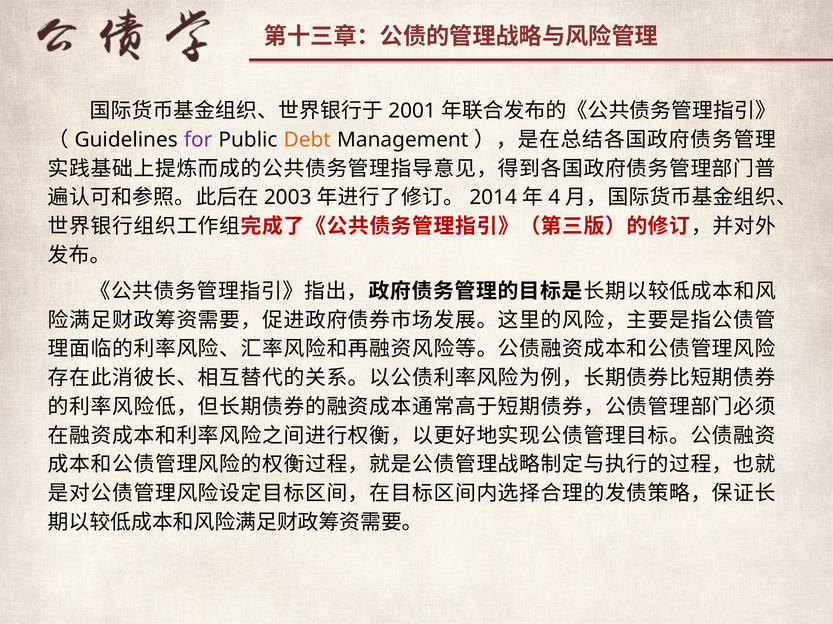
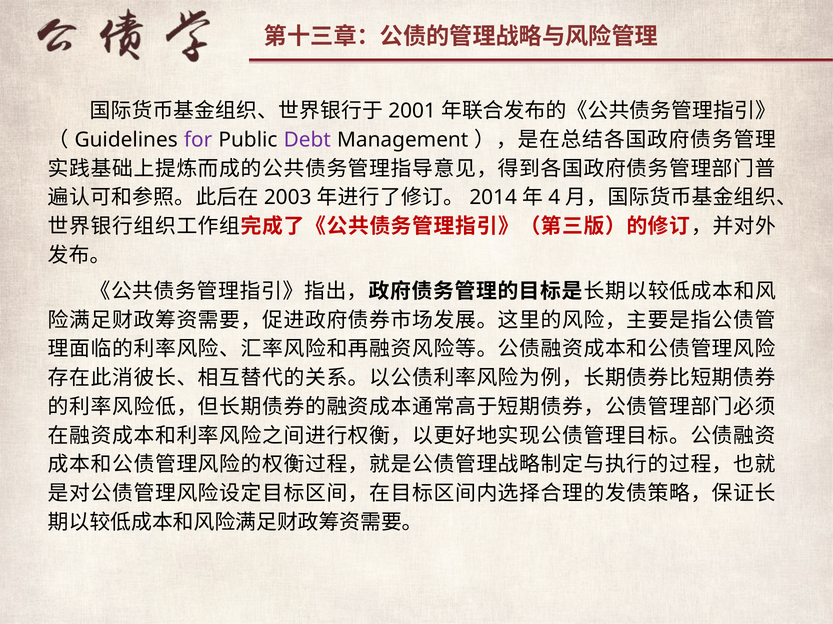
Debt colour: orange -> purple
